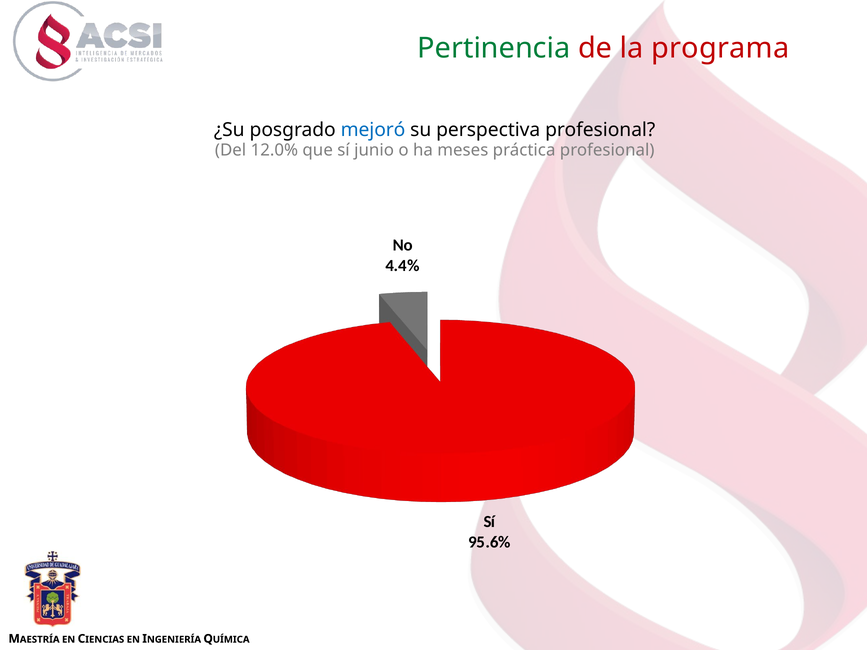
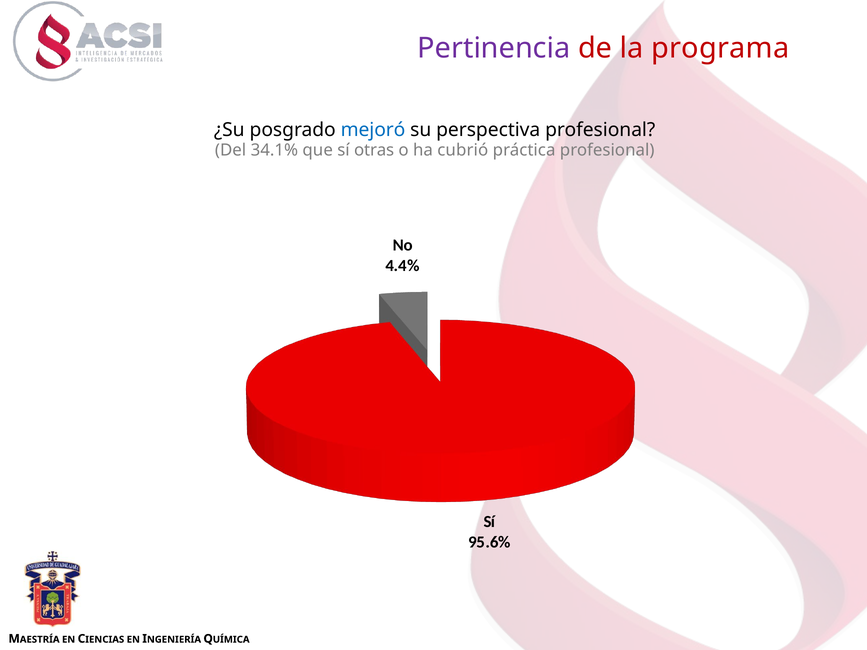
Pertinencia colour: green -> purple
12.0%: 12.0% -> 34.1%
junio: junio -> otras
meses: meses -> cubrió
